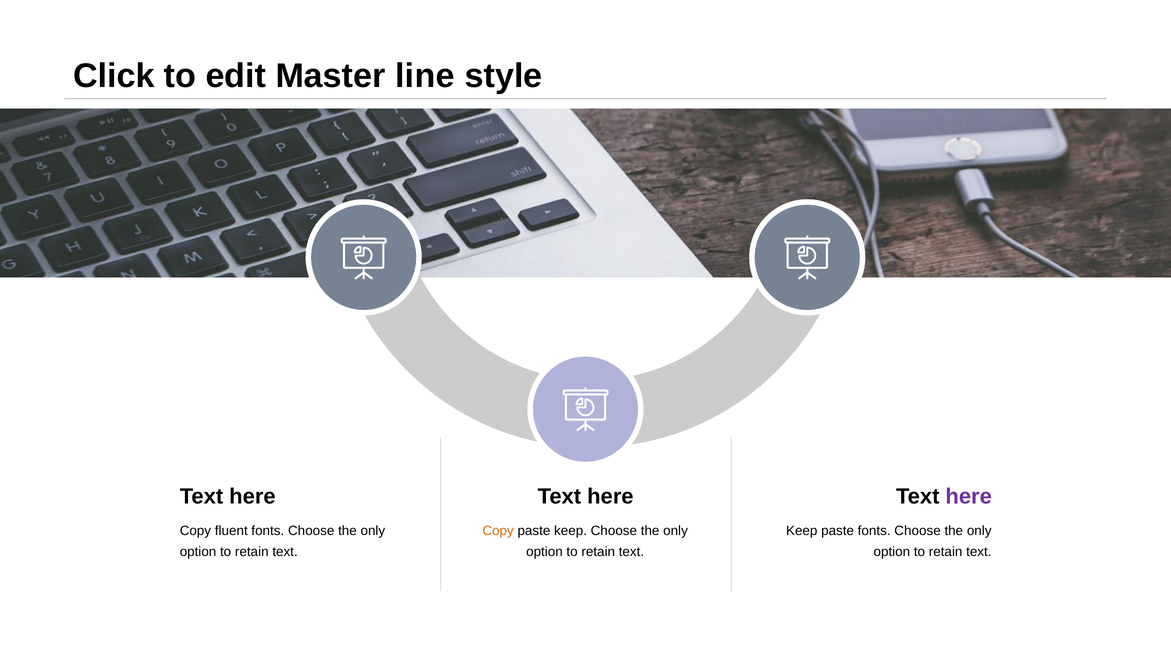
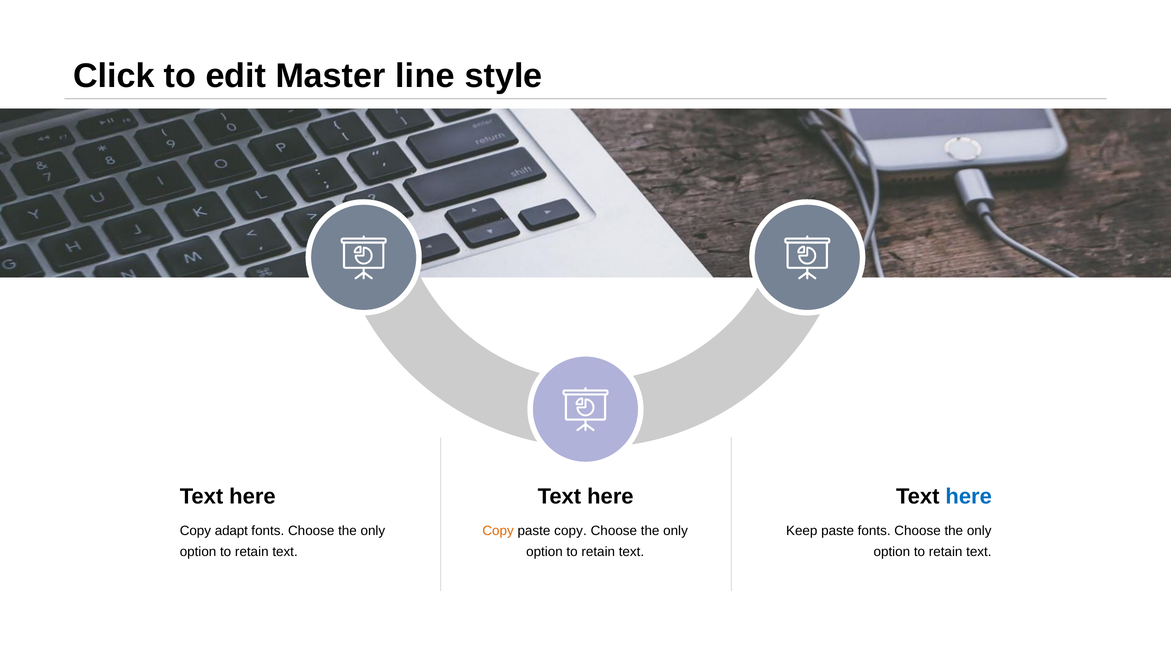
here at (969, 496) colour: purple -> blue
fluent: fluent -> adapt
paste keep: keep -> copy
